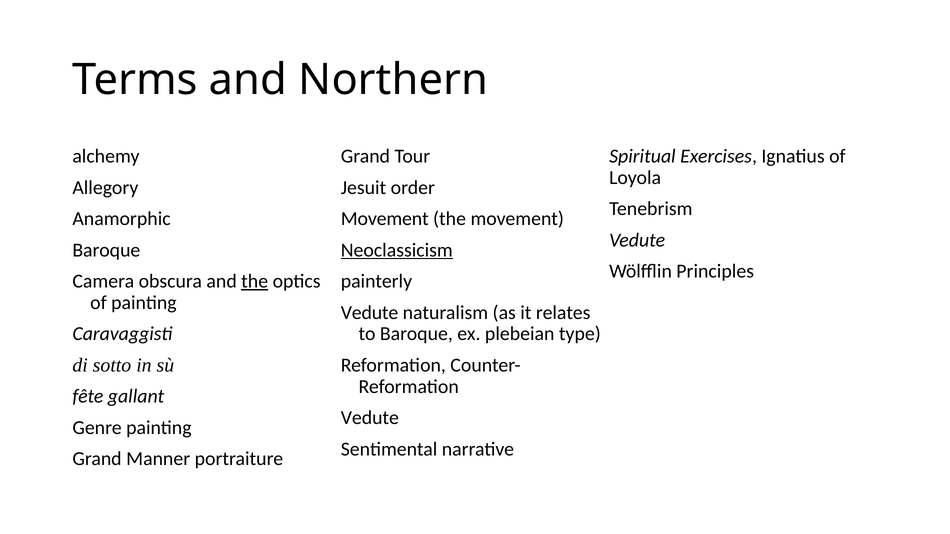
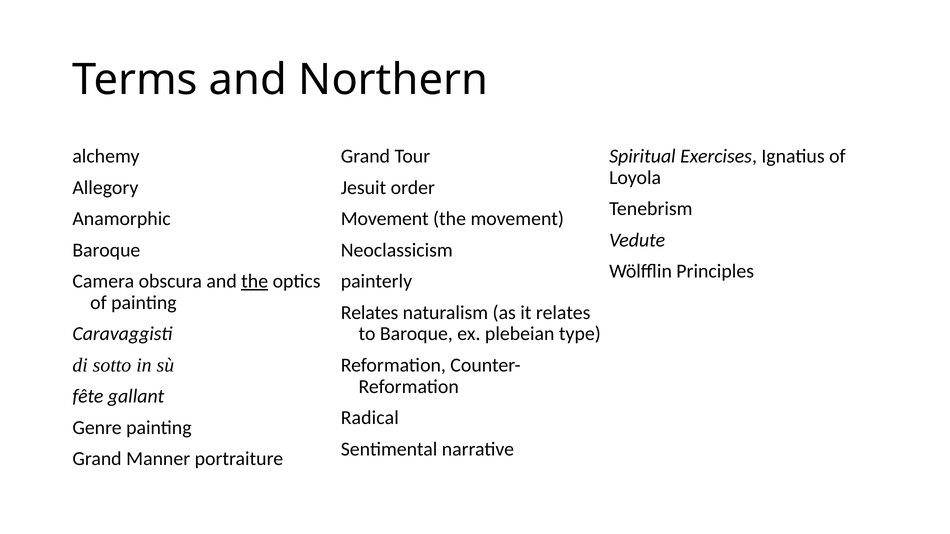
Neoclassicism underline: present -> none
Vedute at (370, 313): Vedute -> Relates
Vedute at (370, 418): Vedute -> Radical
